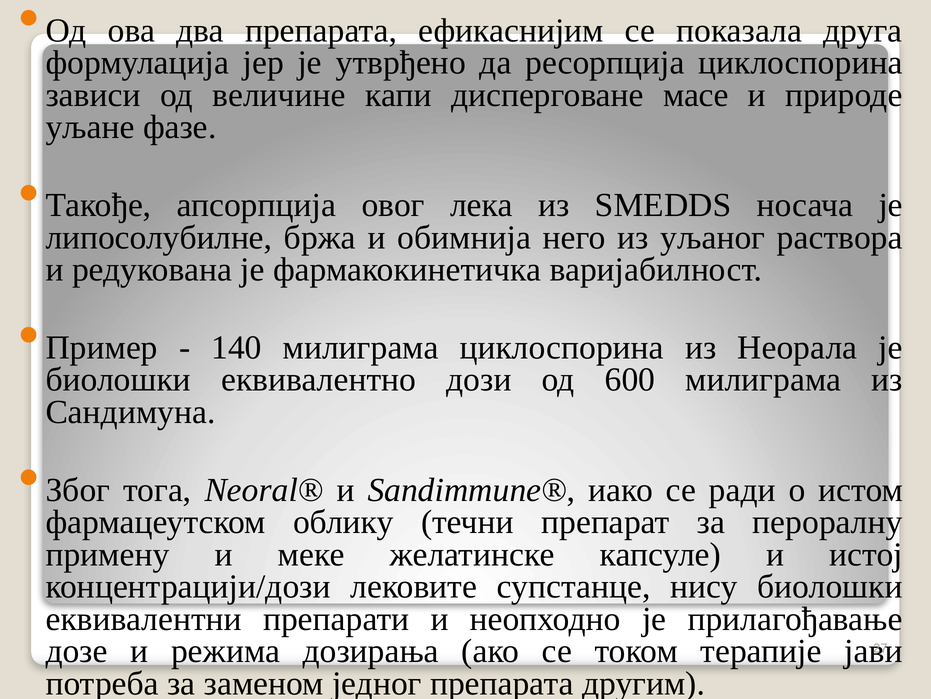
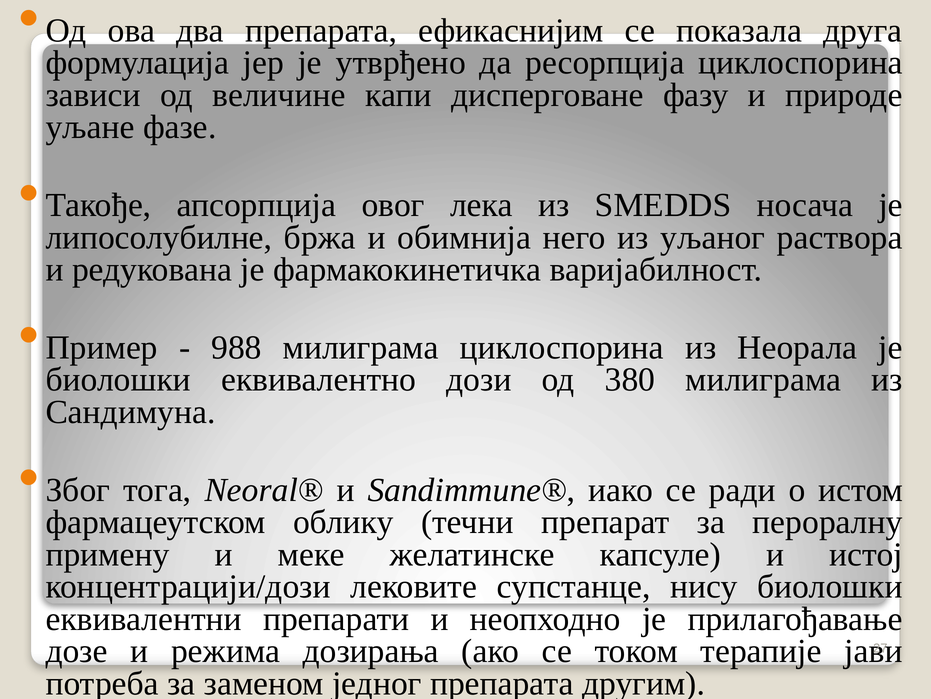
масе: масе -> фазу
140: 140 -> 988
600: 600 -> 380
